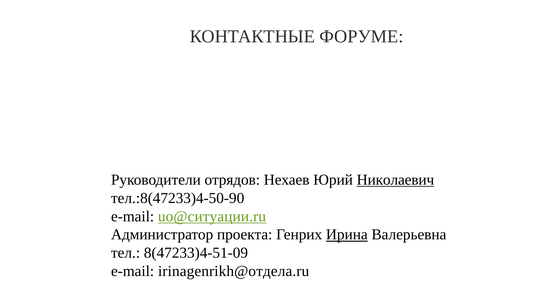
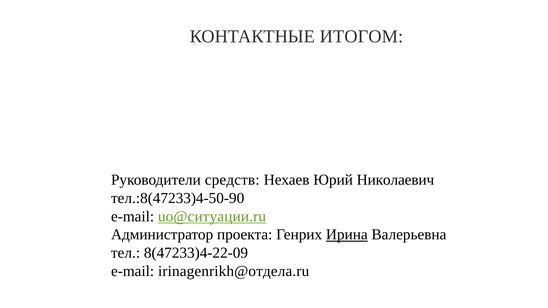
ФОРУМЕ: ФОРУМЕ -> ИТОГОМ
отрядов: отрядов -> средств
Николаевич underline: present -> none
8(47233)4-51-09: 8(47233)4-51-09 -> 8(47233)4-22-09
